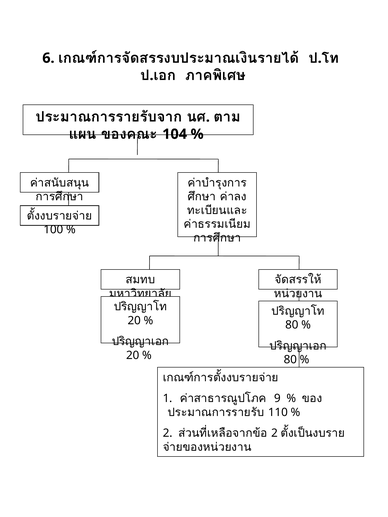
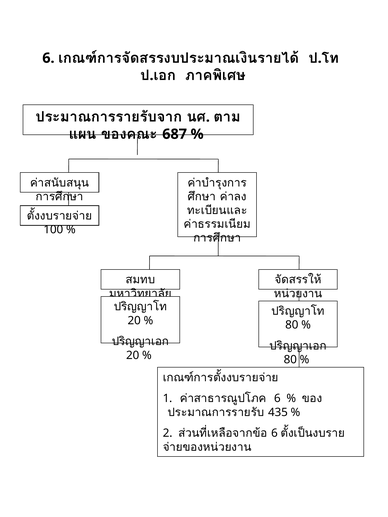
104: 104 -> 687
9 at (277, 399): 9 -> 6
110: 110 -> 435
2 at (274, 433): 2 -> 6
